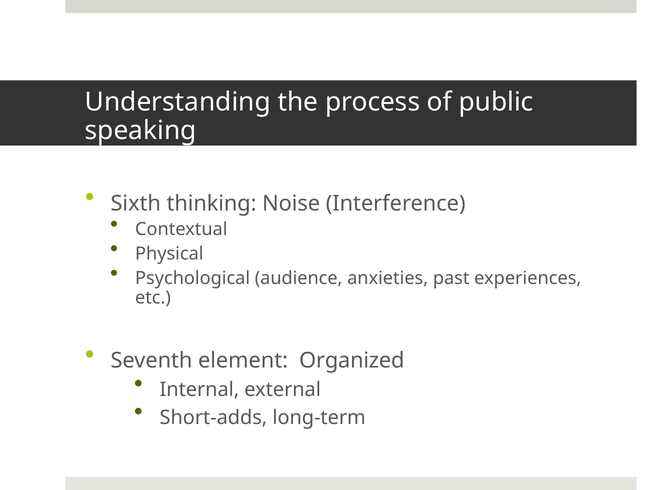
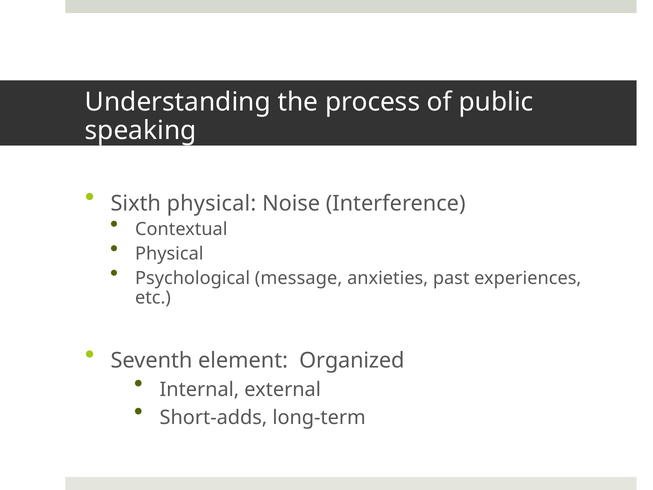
Sixth thinking: thinking -> physical
audience: audience -> message
